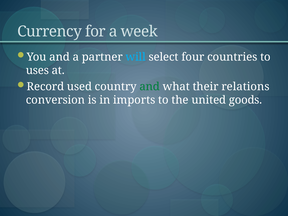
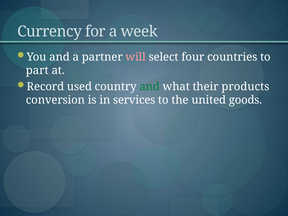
will colour: light blue -> pink
uses: uses -> part
relations: relations -> products
imports: imports -> services
